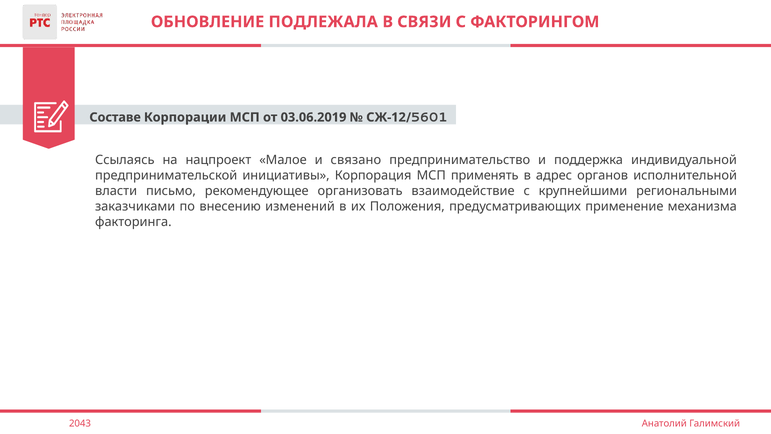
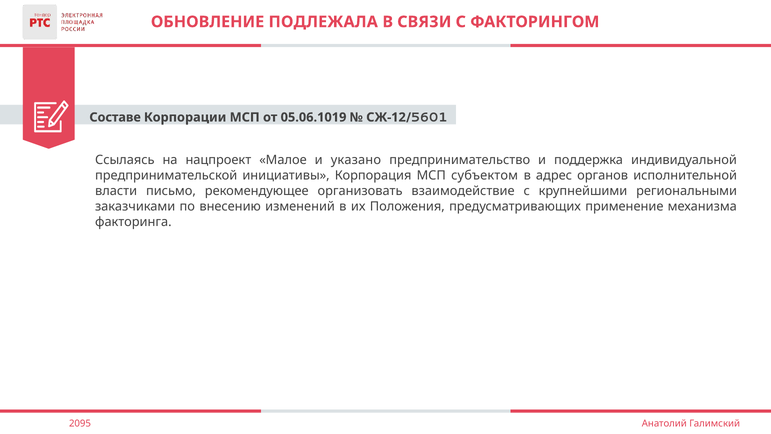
03.06.2019: 03.06.2019 -> 05.06.1019
связано: связано -> указано
применять: применять -> субъектом
2043: 2043 -> 2095
